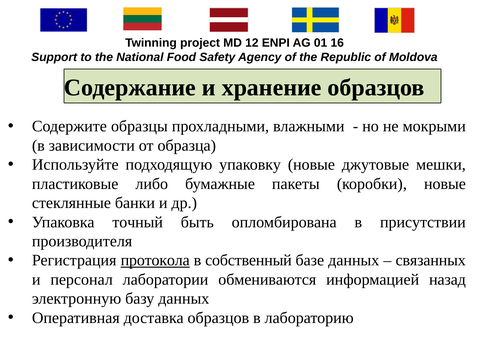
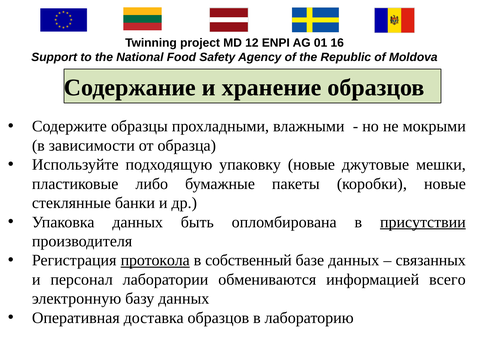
Упаковка точный: точный -> данных
присутствии underline: none -> present
назад: назад -> всего
